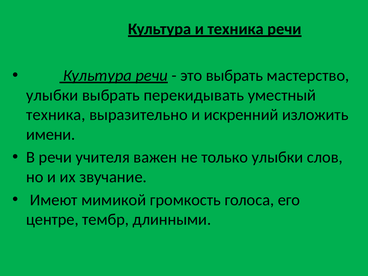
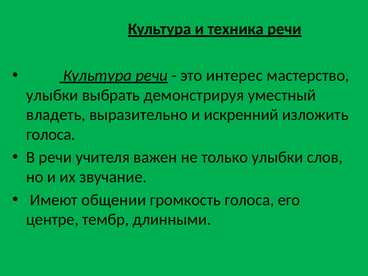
это выбрать: выбрать -> интерес
перекидывать: перекидывать -> демонстрируя
техника at (56, 115): техника -> владеть
имени at (51, 134): имени -> голоса
мимикой: мимикой -> общении
